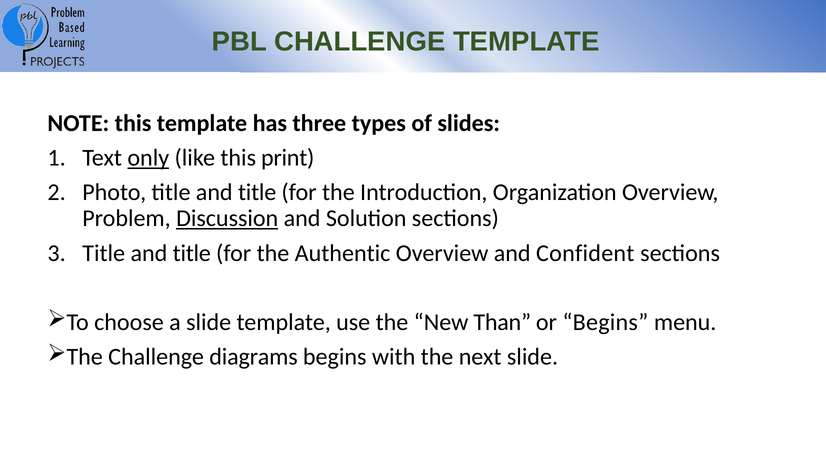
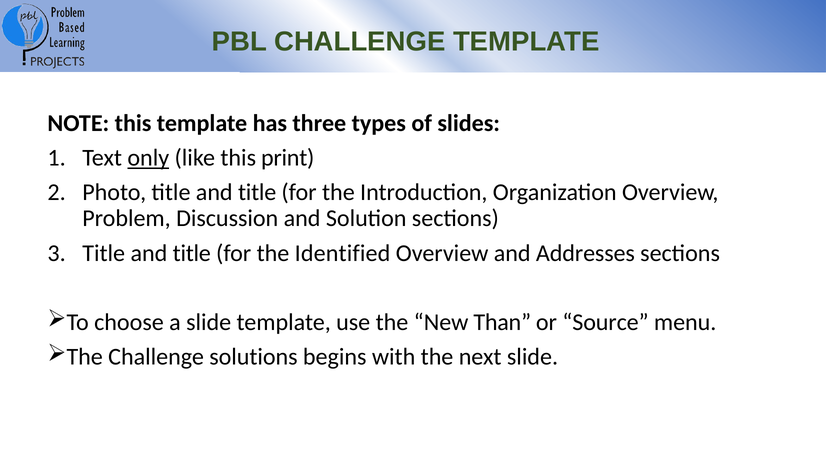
Discussion underline: present -> none
Authentic: Authentic -> Identified
Confident: Confident -> Addresses
or Begins: Begins -> Source
diagrams: diagrams -> solutions
